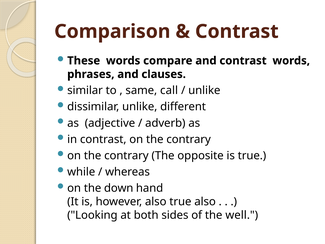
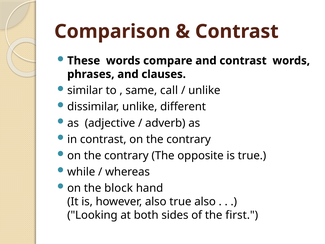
down: down -> block
well: well -> first
